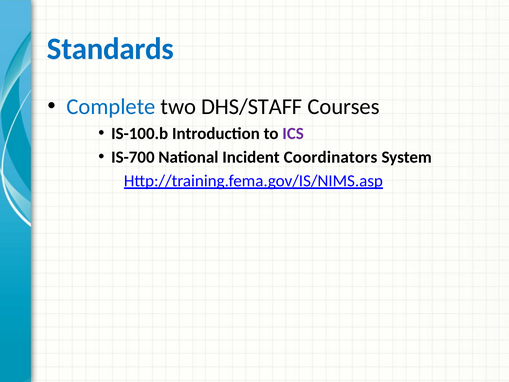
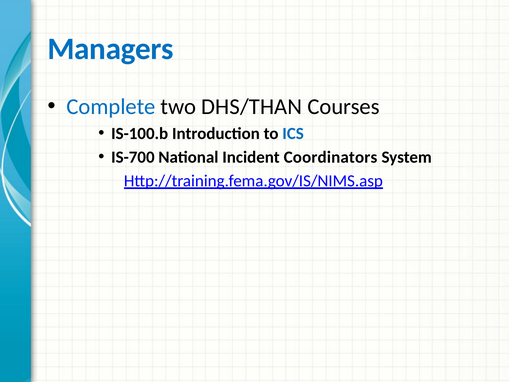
Standards: Standards -> Managers
DHS/STAFF: DHS/STAFF -> DHS/THAN
ICS colour: purple -> blue
